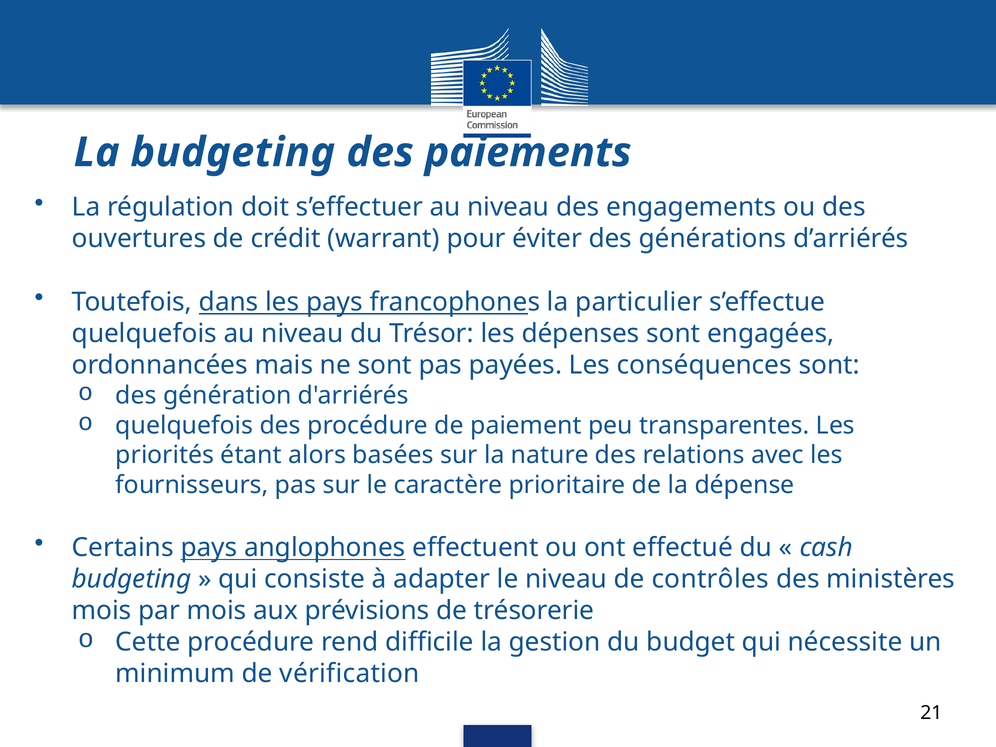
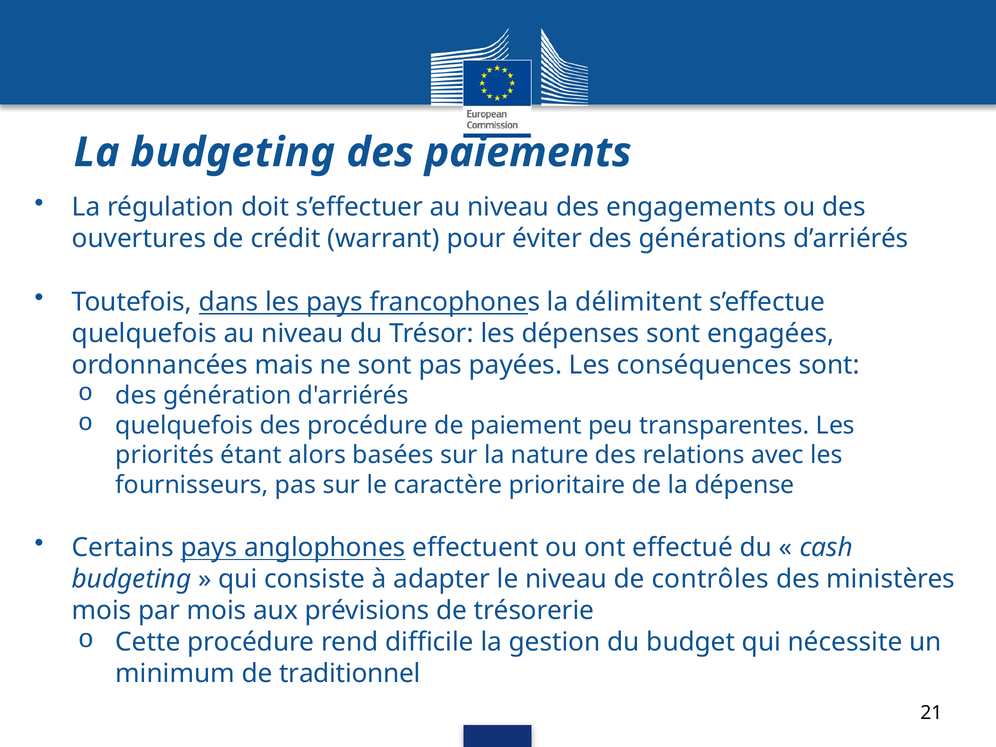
particulier: particulier -> délimitent
vérification: vérification -> traditionnel
